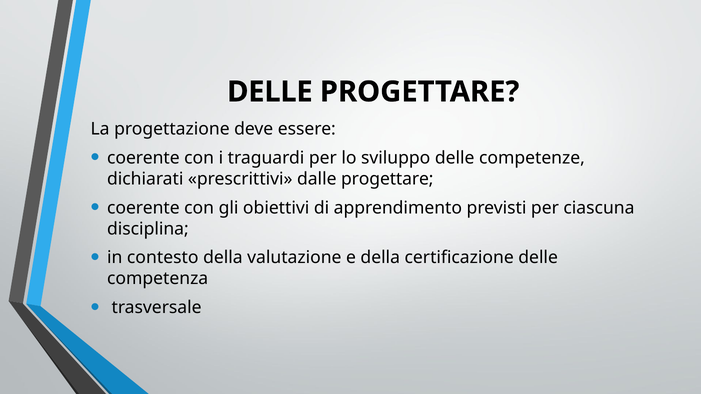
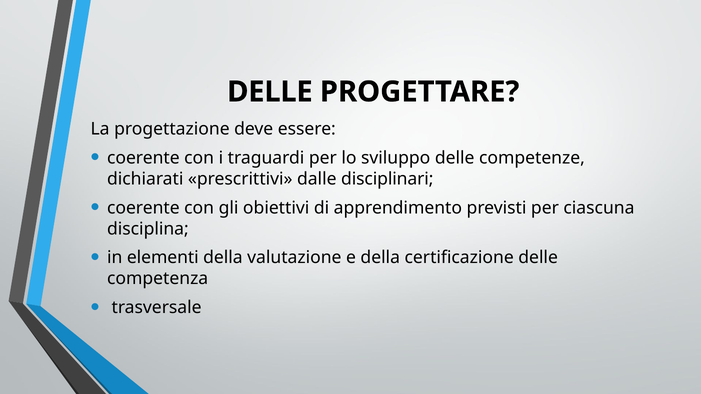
dalle progettare: progettare -> disciplinari
contesto: contesto -> elementi
